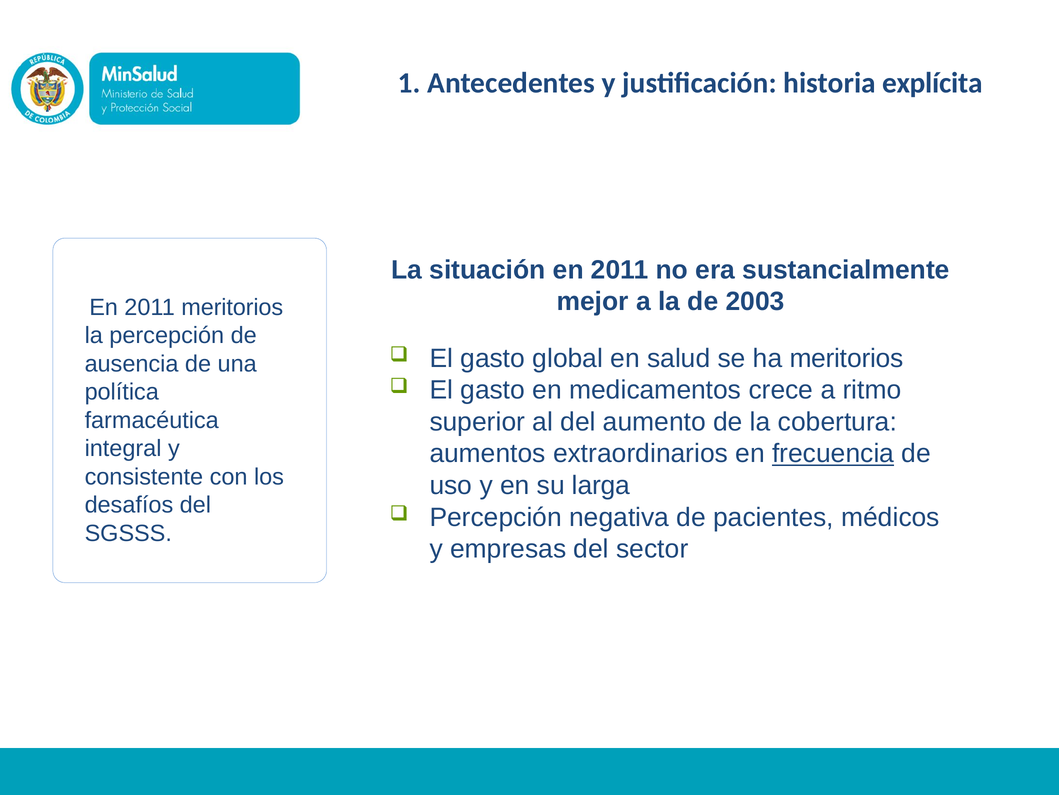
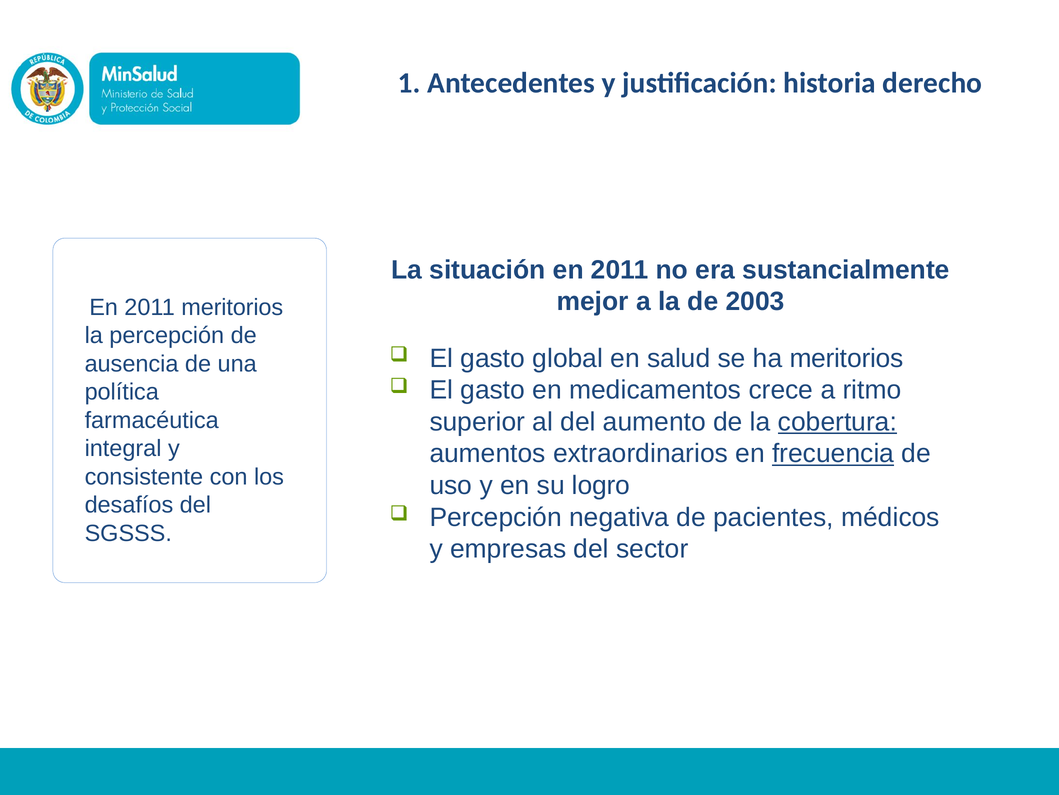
explícita: explícita -> derecho
cobertura underline: none -> present
larga: larga -> logro
